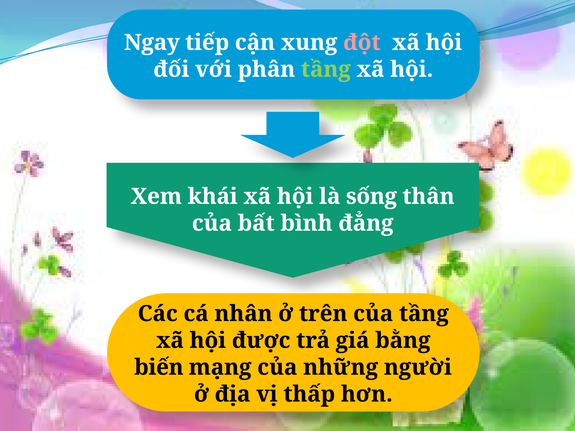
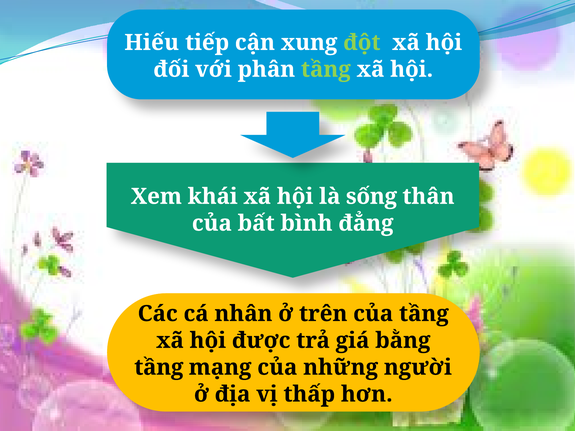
Ngay: Ngay -> Hiếu
đột colour: pink -> light green
biến at (159, 368): biến -> tầng
